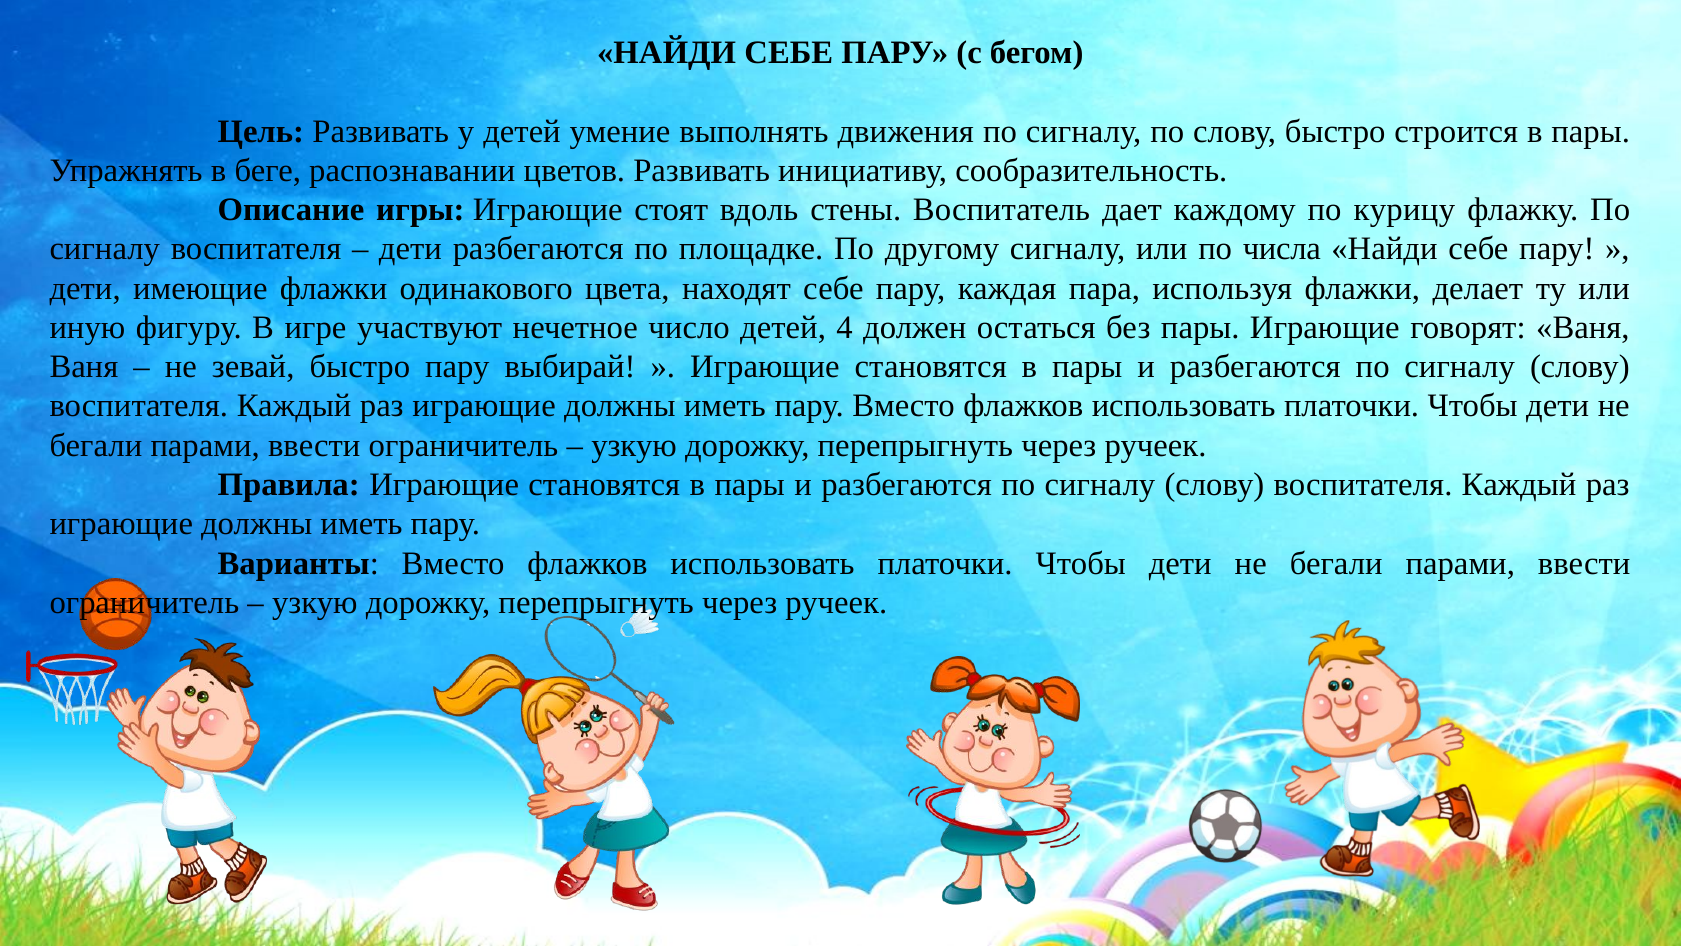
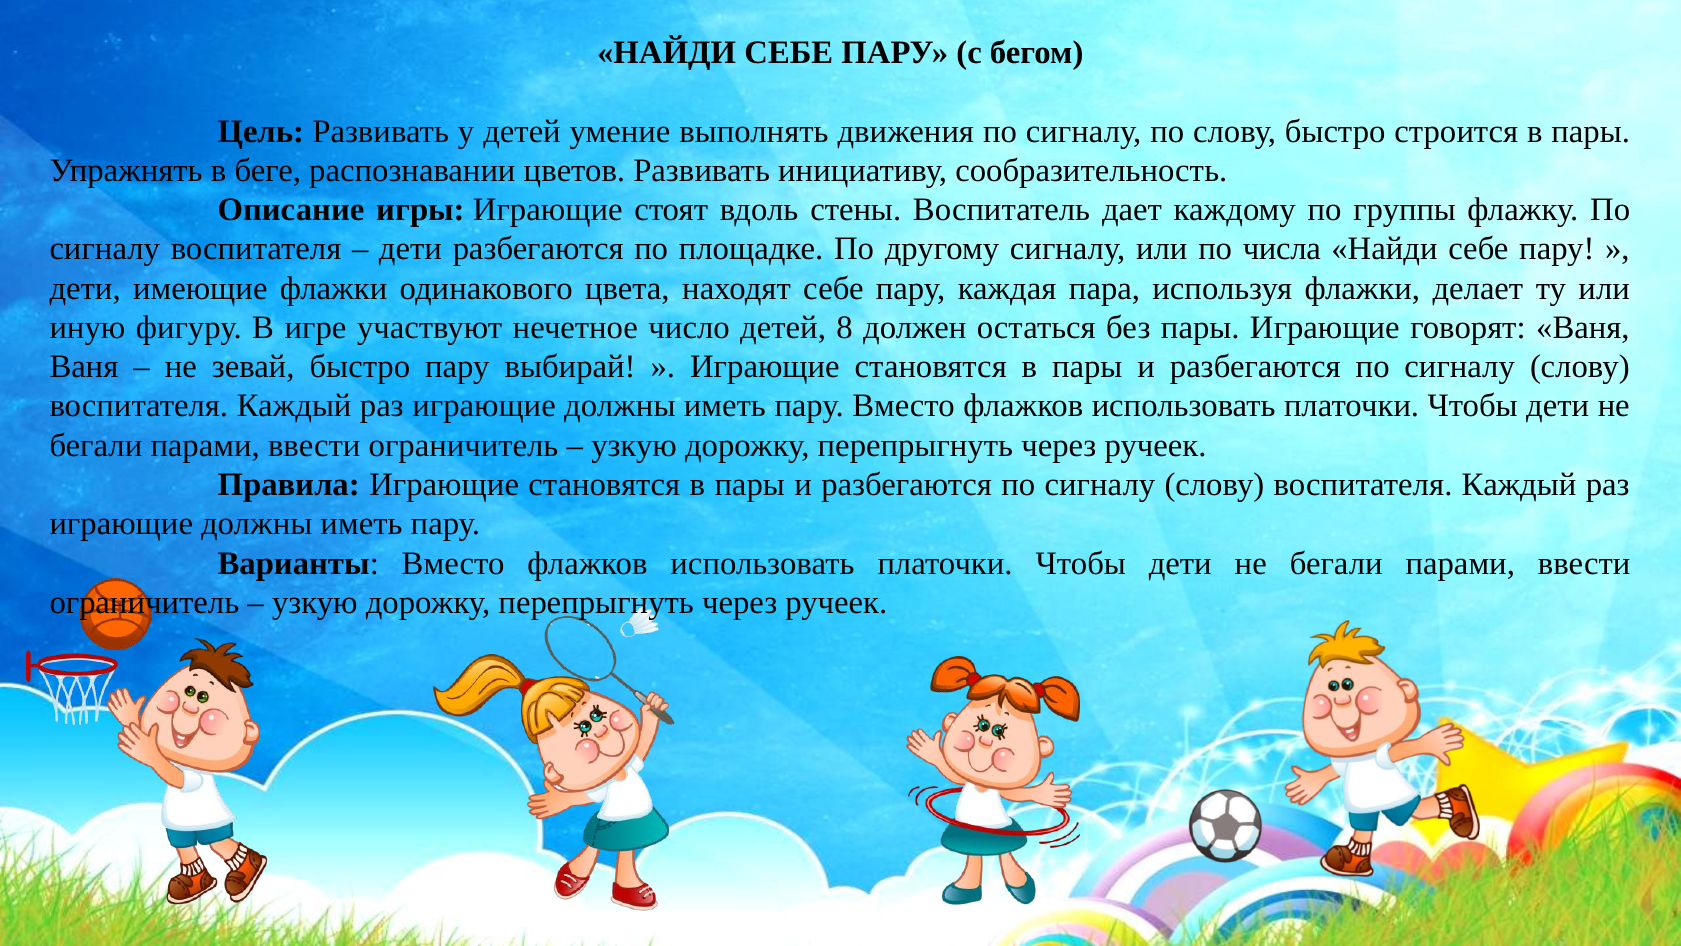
курицу: курицу -> группы
4: 4 -> 8
